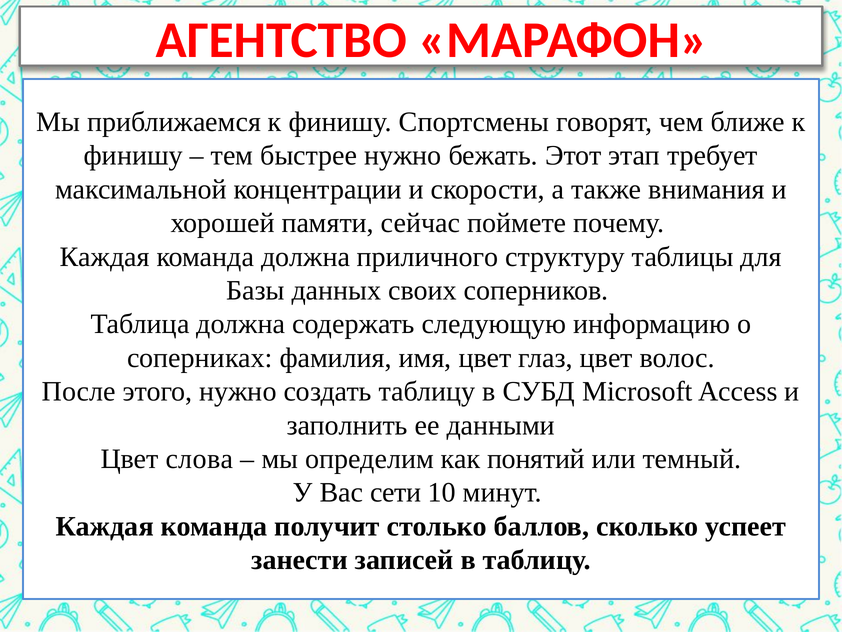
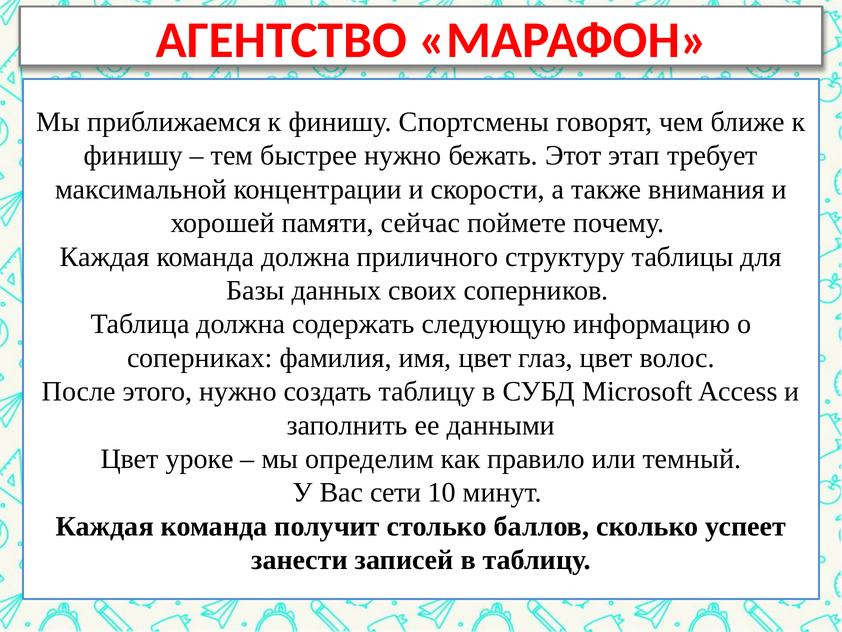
слова: слова -> уроке
понятий: понятий -> правило
